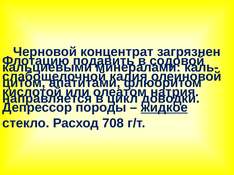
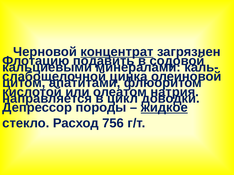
концентрат underline: none -> present
калия: калия -> цинка
708: 708 -> 756
